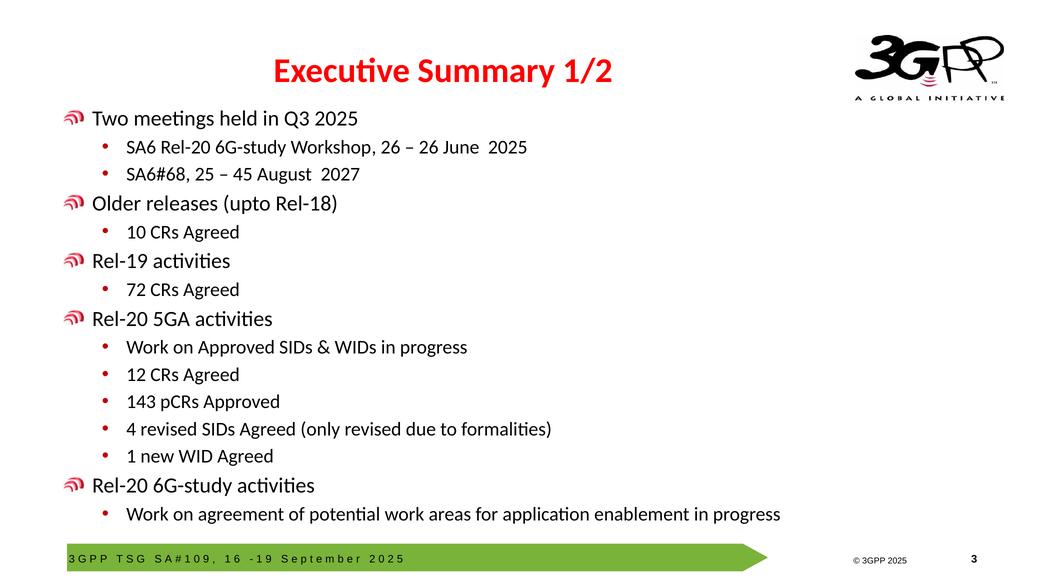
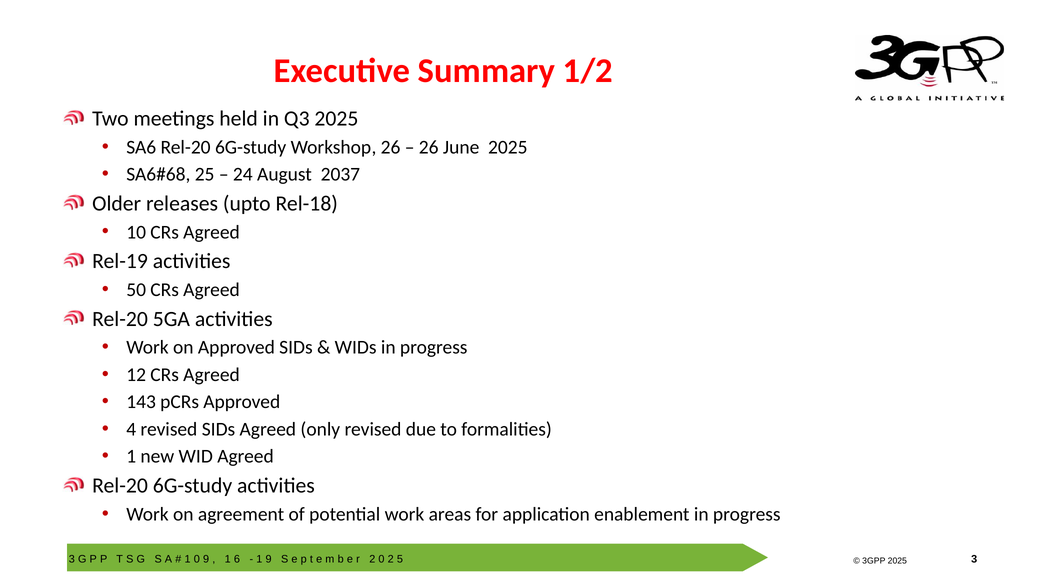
45: 45 -> 24
2027: 2027 -> 2037
72: 72 -> 50
